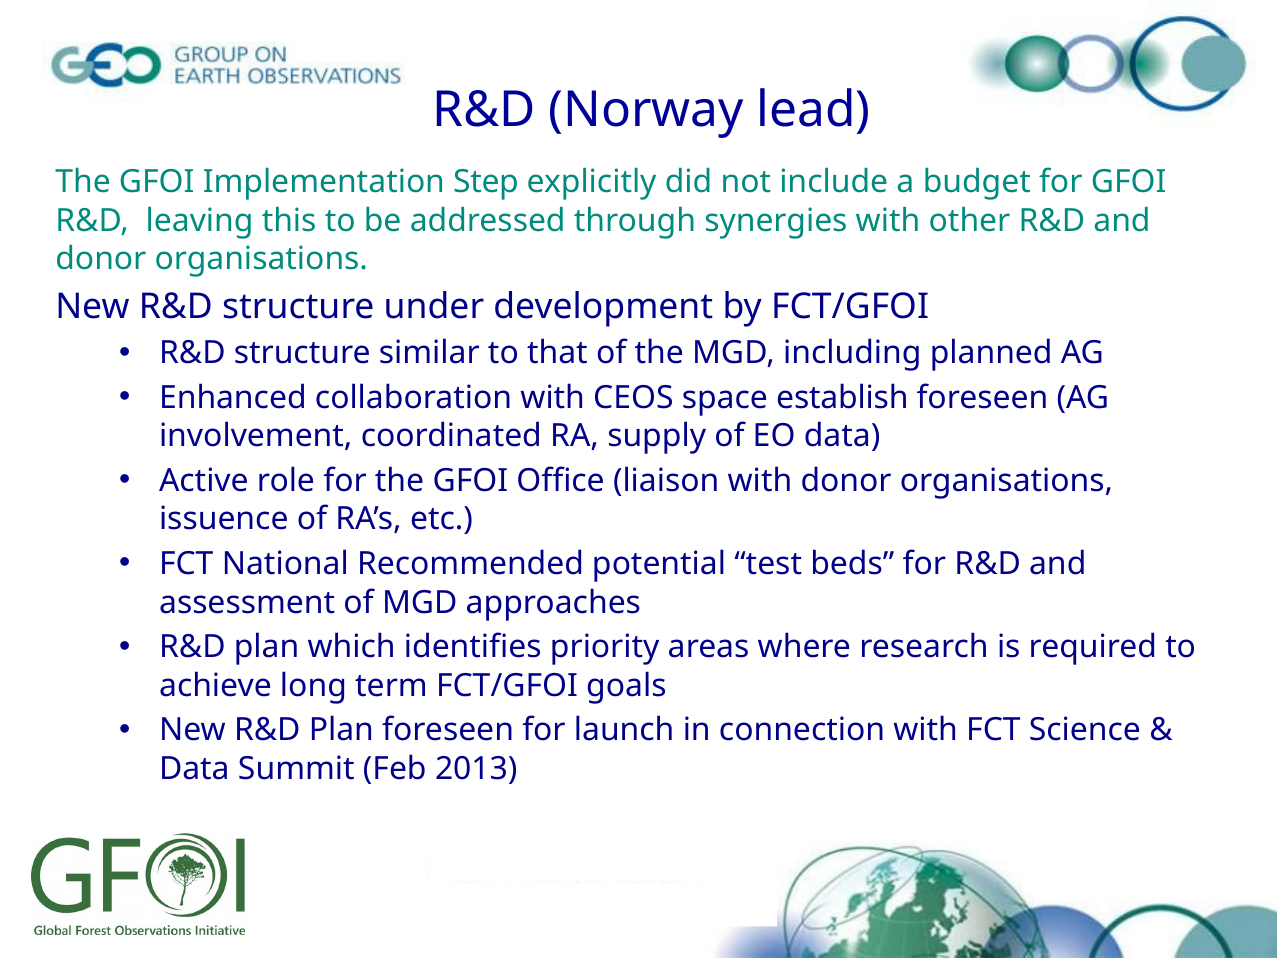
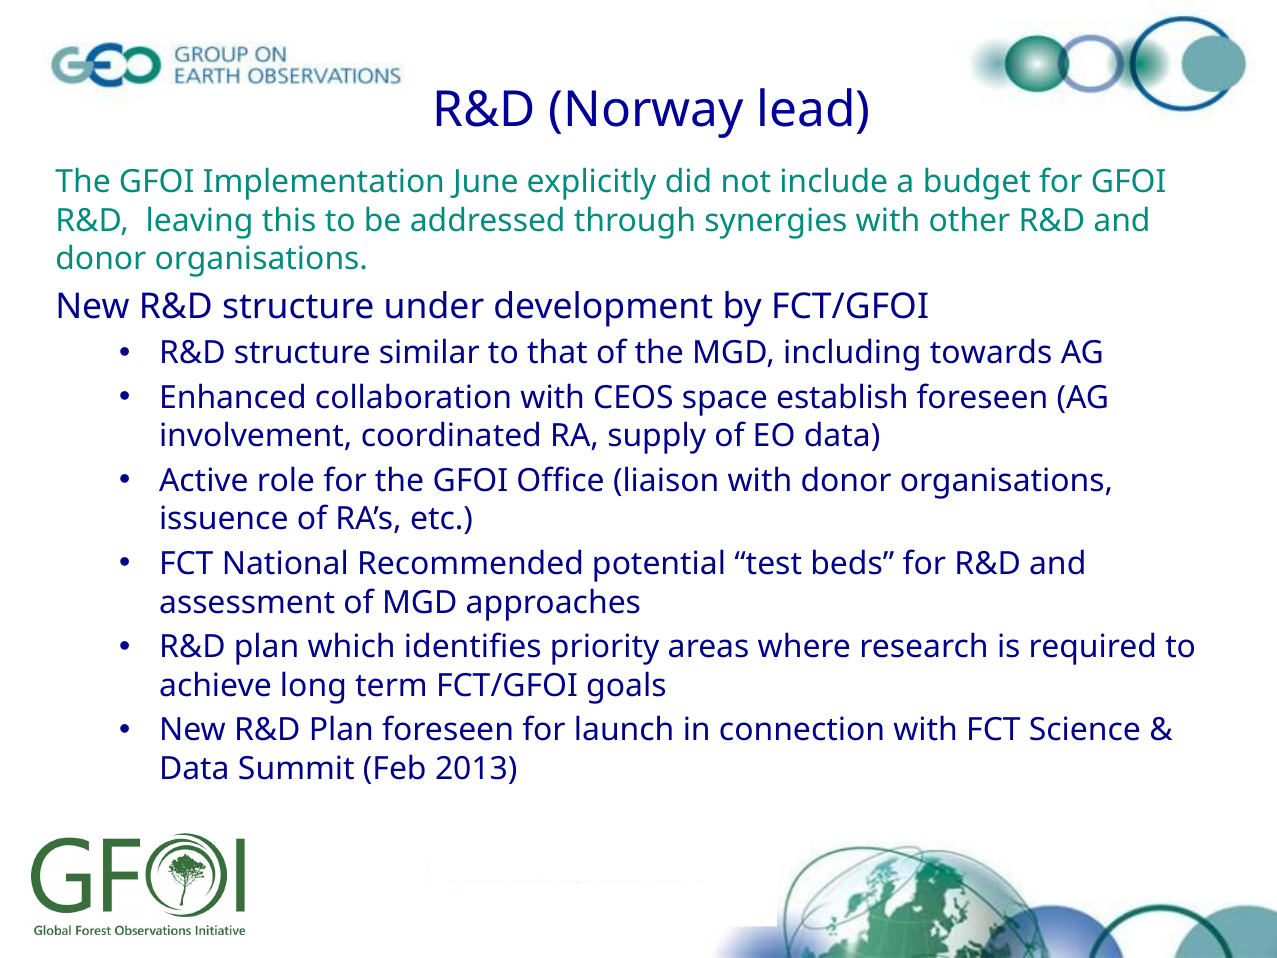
Step: Step -> June
planned: planned -> towards
